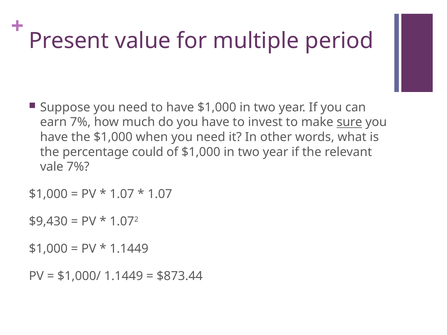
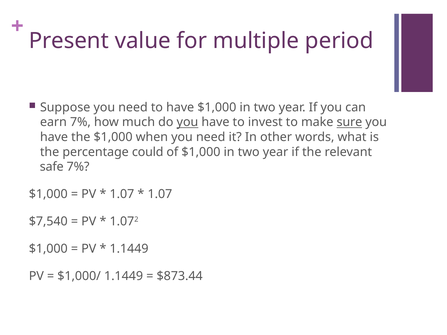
you at (187, 122) underline: none -> present
vale: vale -> safe
$9,430: $9,430 -> $7,540
